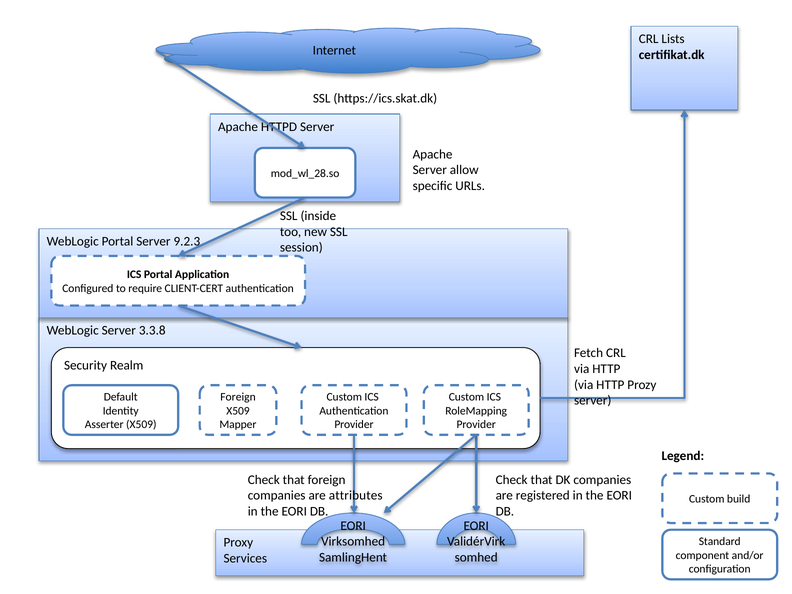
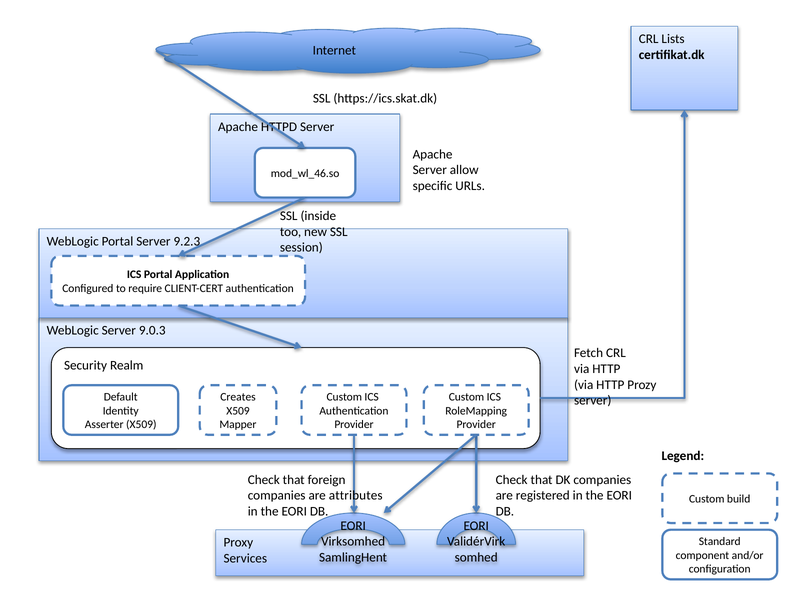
mod_wl_28.so: mod_wl_28.so -> mod_wl_46.so
3.3.8: 3.3.8 -> 9.0.3
Foreign at (238, 397): Foreign -> Creates
